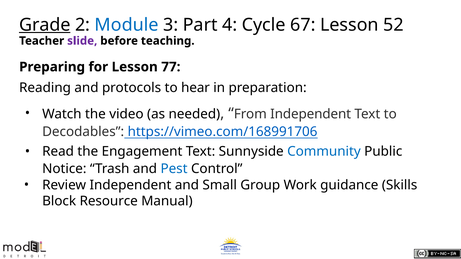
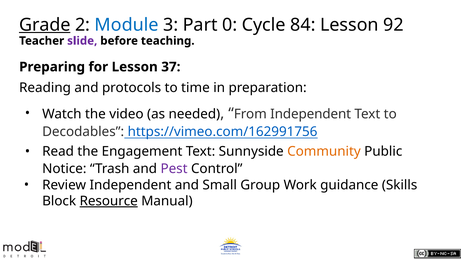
4: 4 -> 0
67: 67 -> 84
52: 52 -> 92
77: 77 -> 37
hear: hear -> time
https://vimeo.com/168991706: https://vimeo.com/168991706 -> https://vimeo.com/162991756
Community colour: blue -> orange
Pest colour: blue -> purple
Resource underline: none -> present
